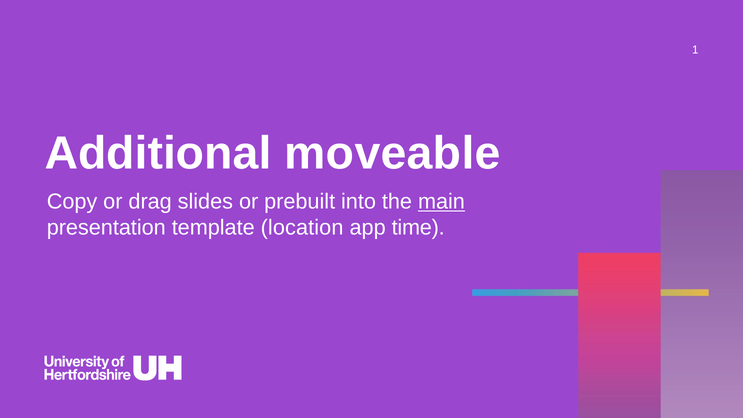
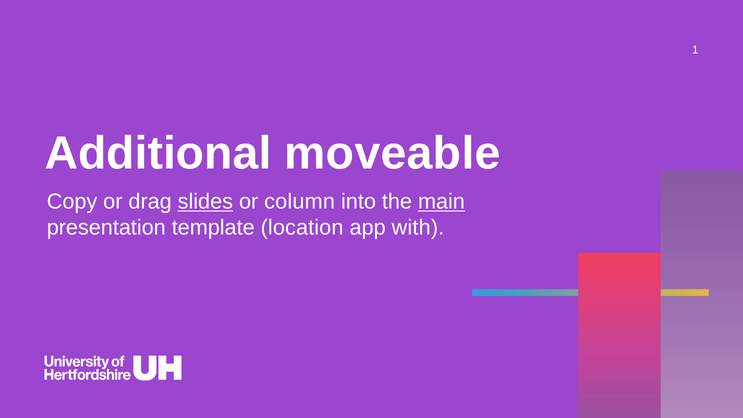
slides underline: none -> present
prebuilt: prebuilt -> column
time: time -> with
